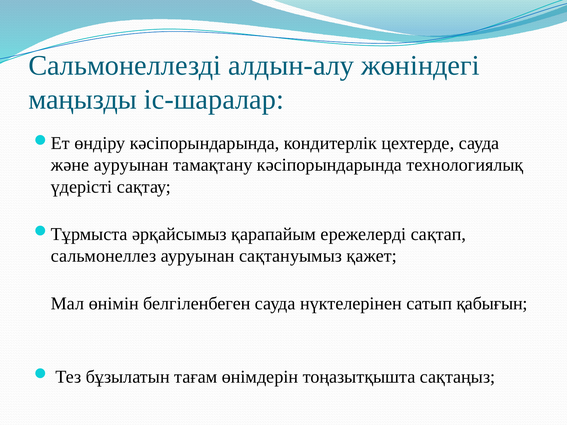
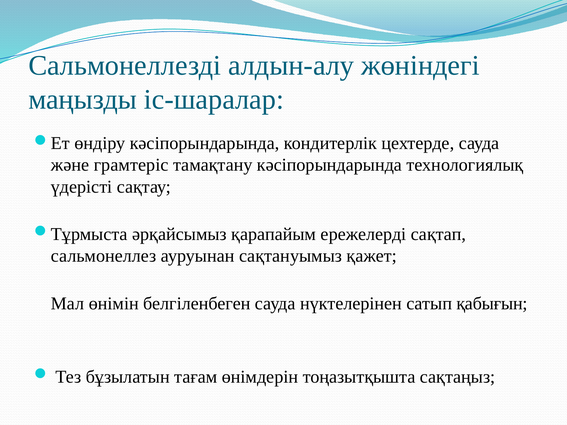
және ауруынан: ауруынан -> грамтеріс
